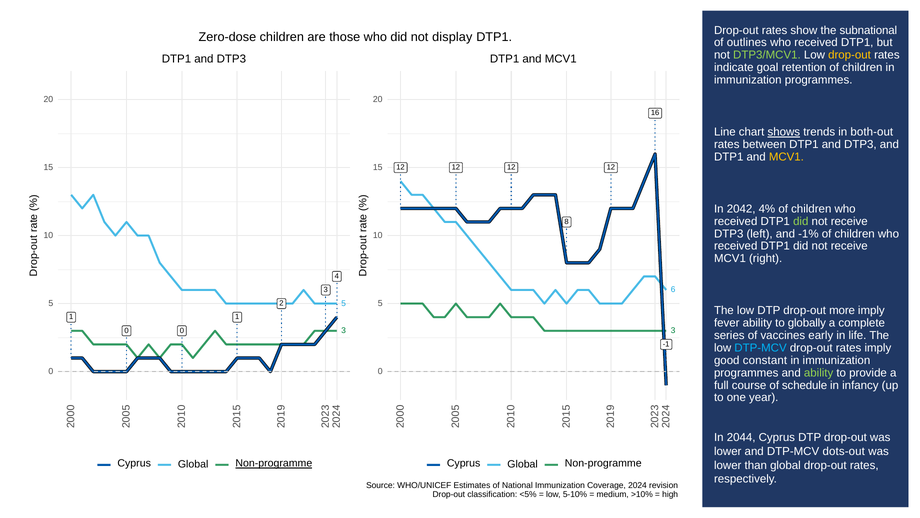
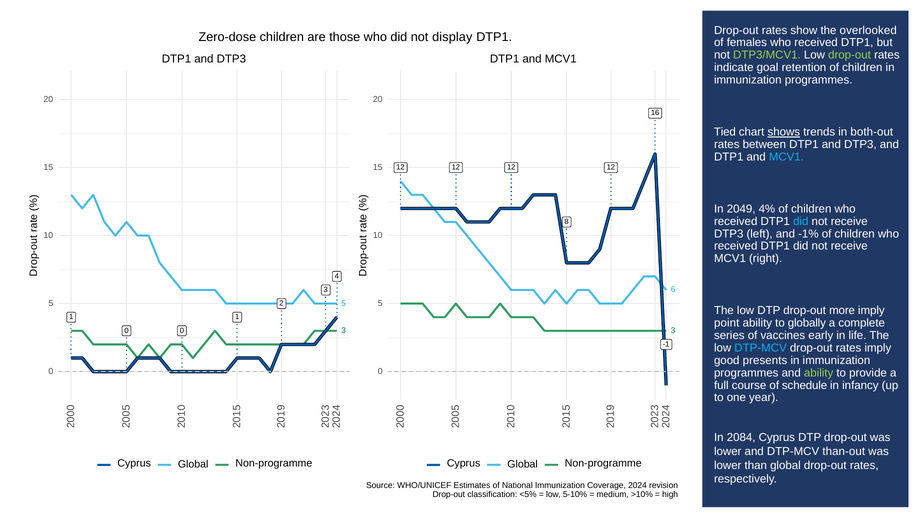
subnational: subnational -> overlooked
outlines: outlines -> females
drop-out at (850, 55) colour: yellow -> light green
Line: Line -> Tied
MCV1 at (786, 157) colour: yellow -> light blue
2042: 2042 -> 2049
did at (801, 221) colour: light green -> light blue
fever: fever -> point
constant: constant -> presents
2044: 2044 -> 2084
dots-out: dots-out -> than-out
Non-programme at (274, 463) underline: present -> none
